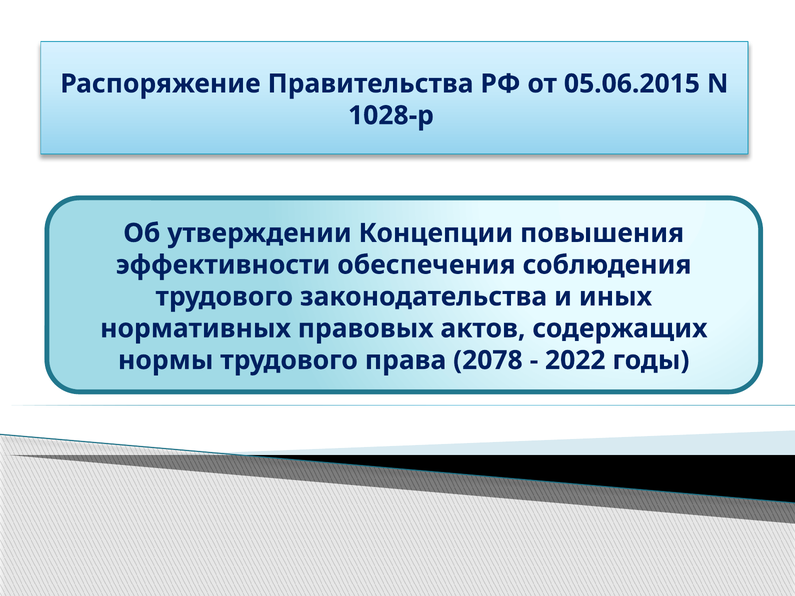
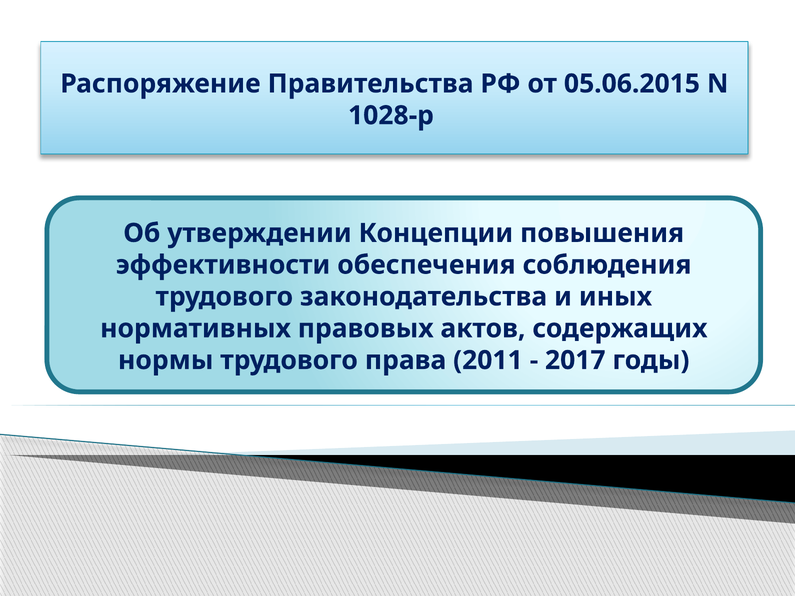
2078: 2078 -> 2011
2022: 2022 -> 2017
